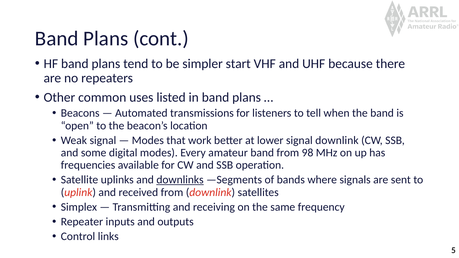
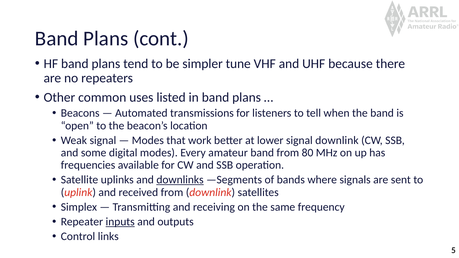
start: start -> tune
98: 98 -> 80
inputs underline: none -> present
